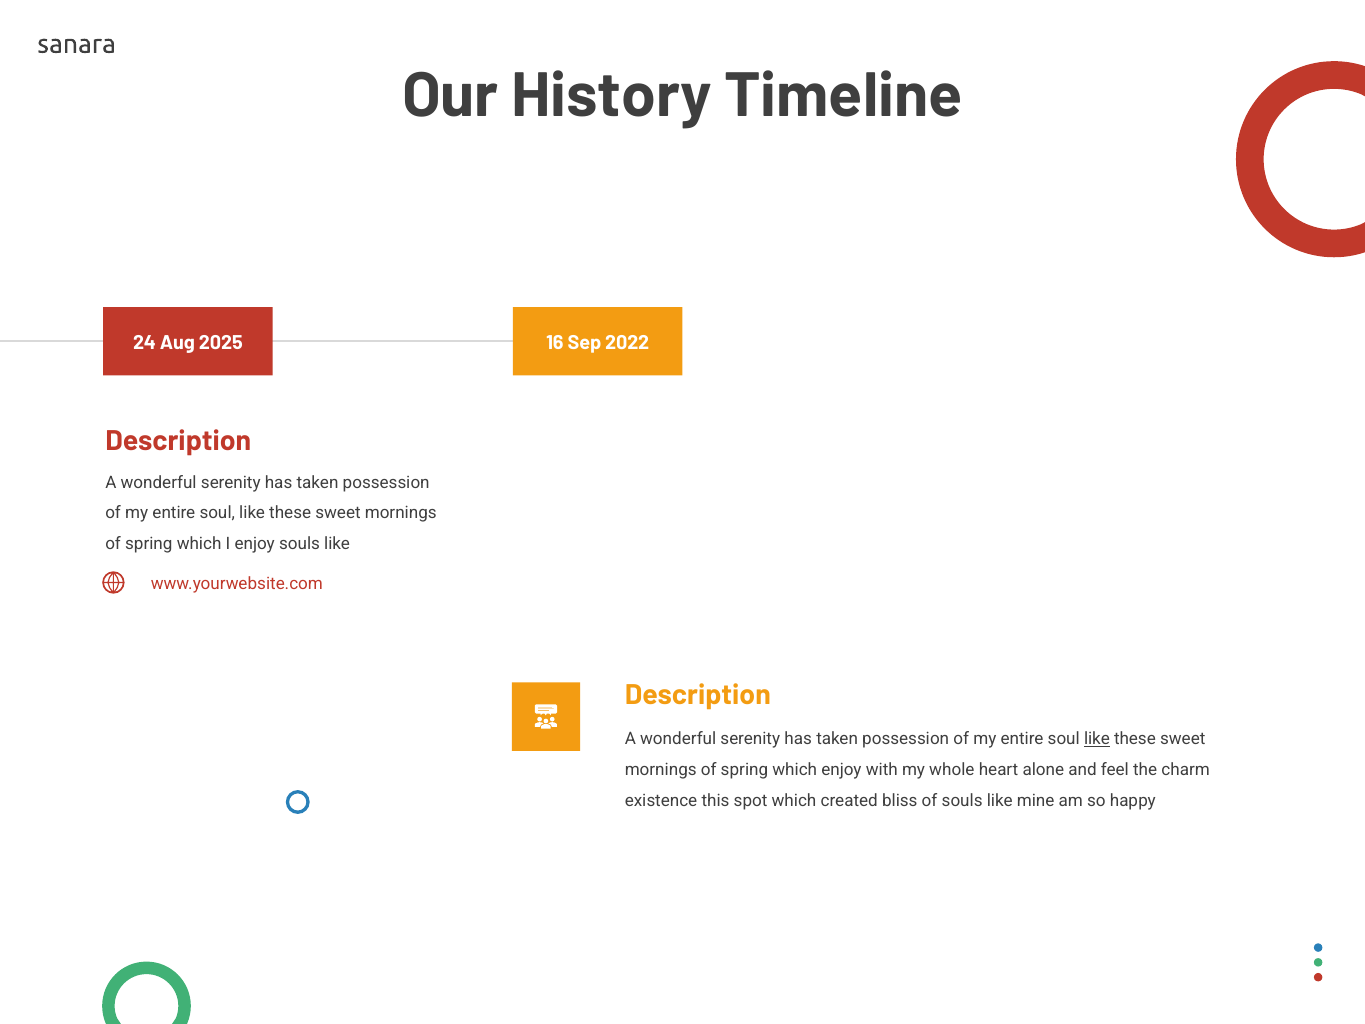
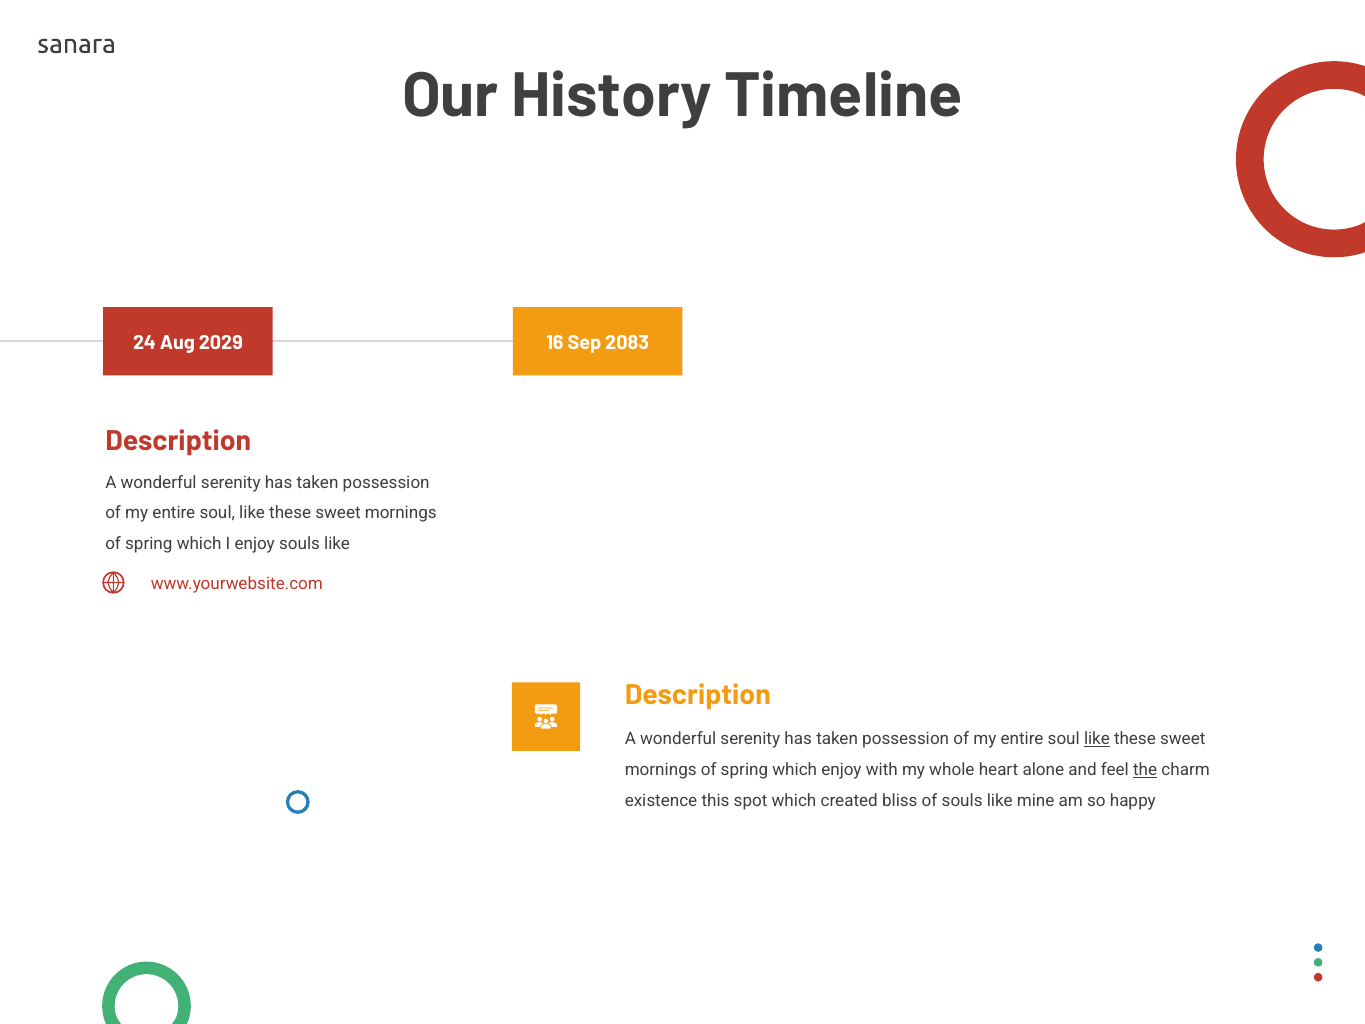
2025: 2025 -> 2029
2022: 2022 -> 2083
the underline: none -> present
